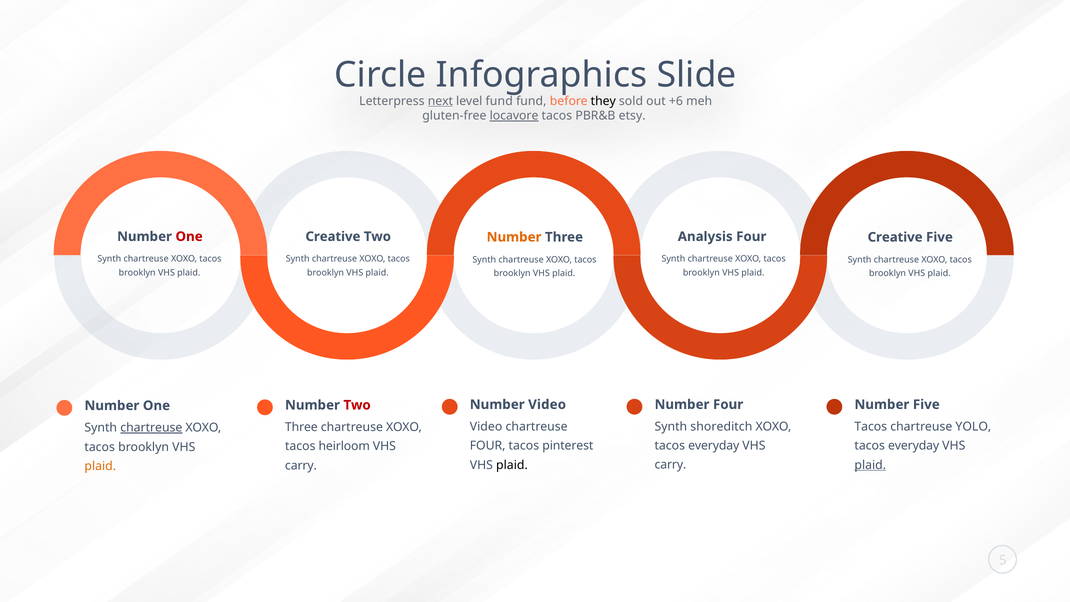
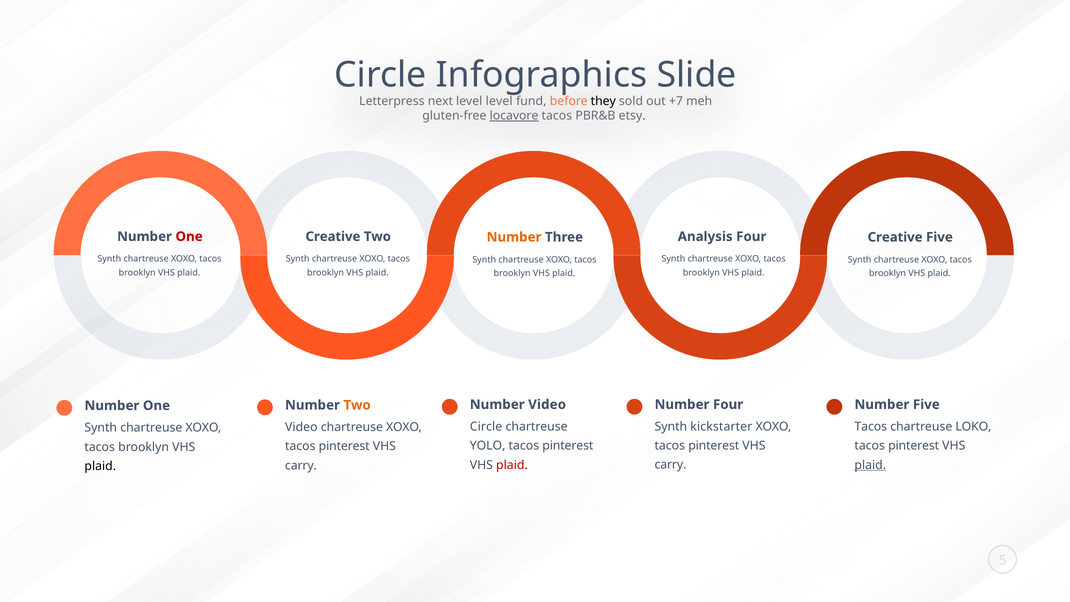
next underline: present -> none
level fund: fund -> level
+6: +6 -> +7
Two at (357, 405) colour: red -> orange
shoreditch: shoreditch -> kickstarter
Video at (486, 427): Video -> Circle
YOLO: YOLO -> LOKO
Three at (301, 427): Three -> Video
chartreuse at (151, 428) underline: present -> none
FOUR at (488, 446): FOUR -> YOLO
everyday at (714, 446): everyday -> pinterest
everyday at (914, 446): everyday -> pinterest
heirloom at (344, 446): heirloom -> pinterest
plaid at (512, 465) colour: black -> red
plaid at (100, 466) colour: orange -> black
